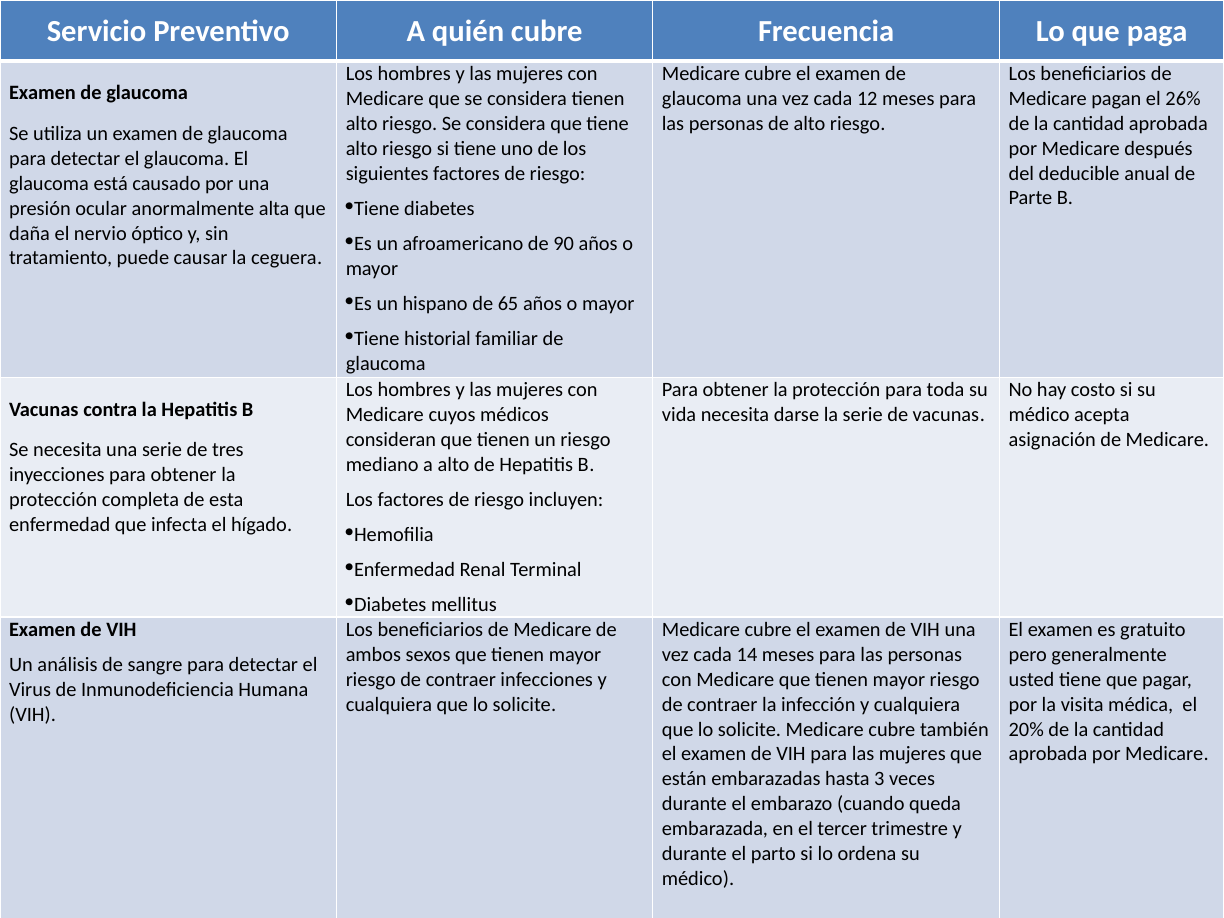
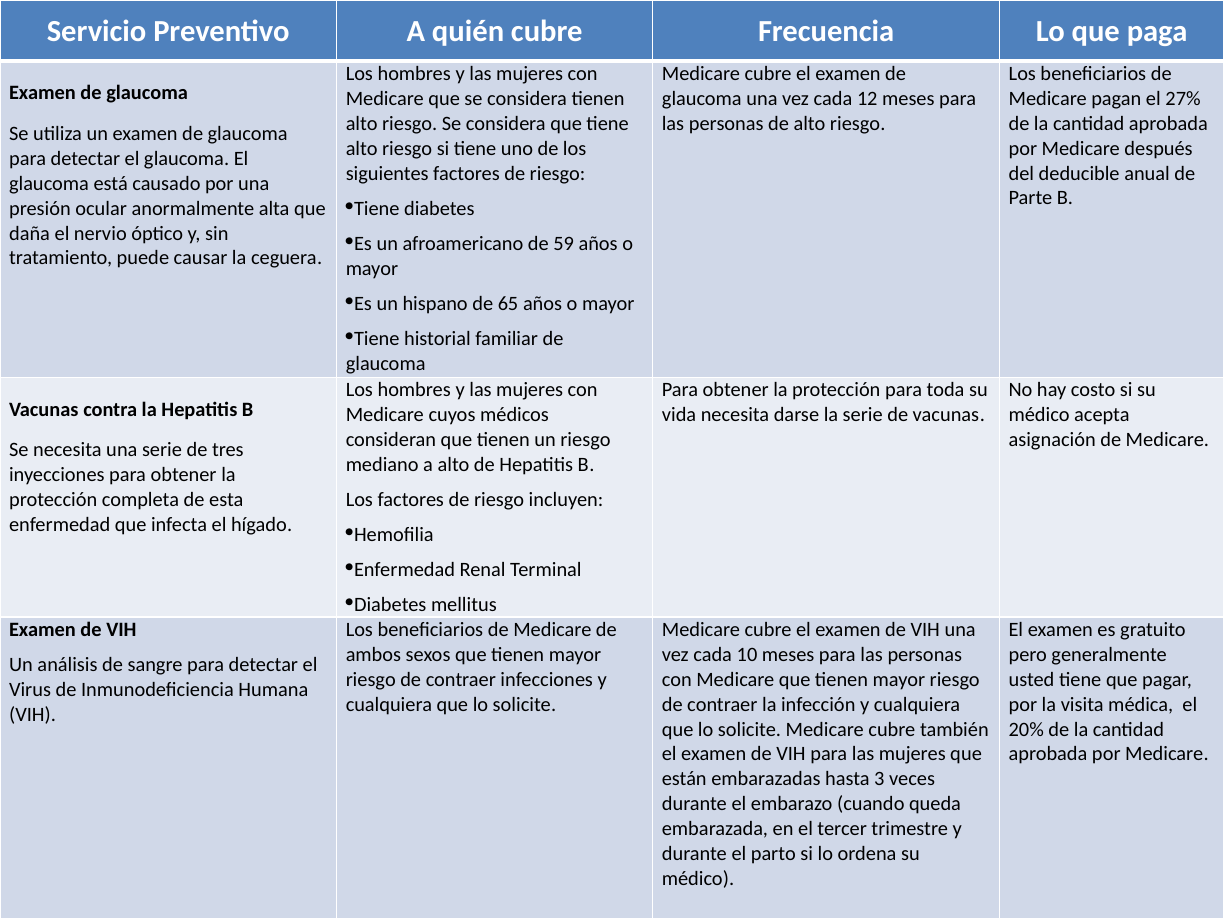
26%: 26% -> 27%
90: 90 -> 59
14: 14 -> 10
